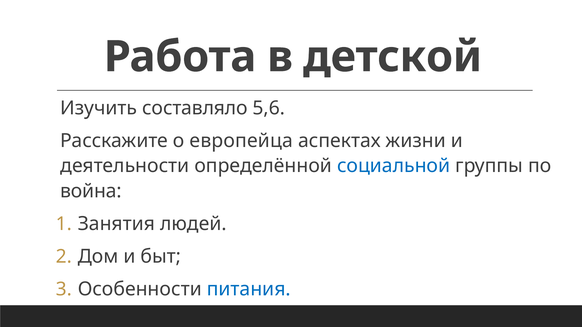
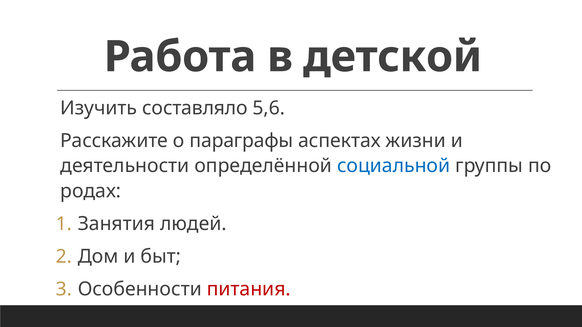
европейца: европейца -> параграфы
война: война -> родах
питания colour: blue -> red
